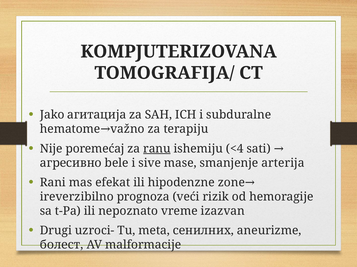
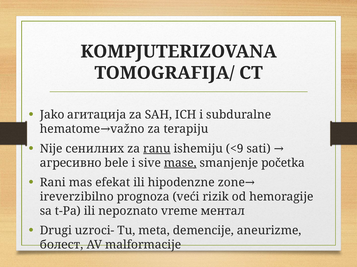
poremećaj: poremećaj -> сенилних
<4: <4 -> <9
mase underline: none -> present
arterija: arterija -> početka
izazvan: izazvan -> ментал
сенилних: сенилних -> demencije
